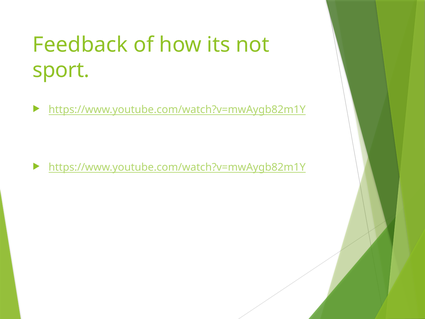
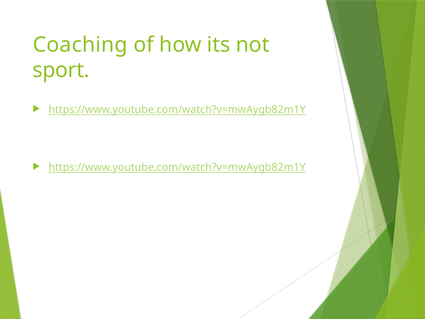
Feedback: Feedback -> Coaching
